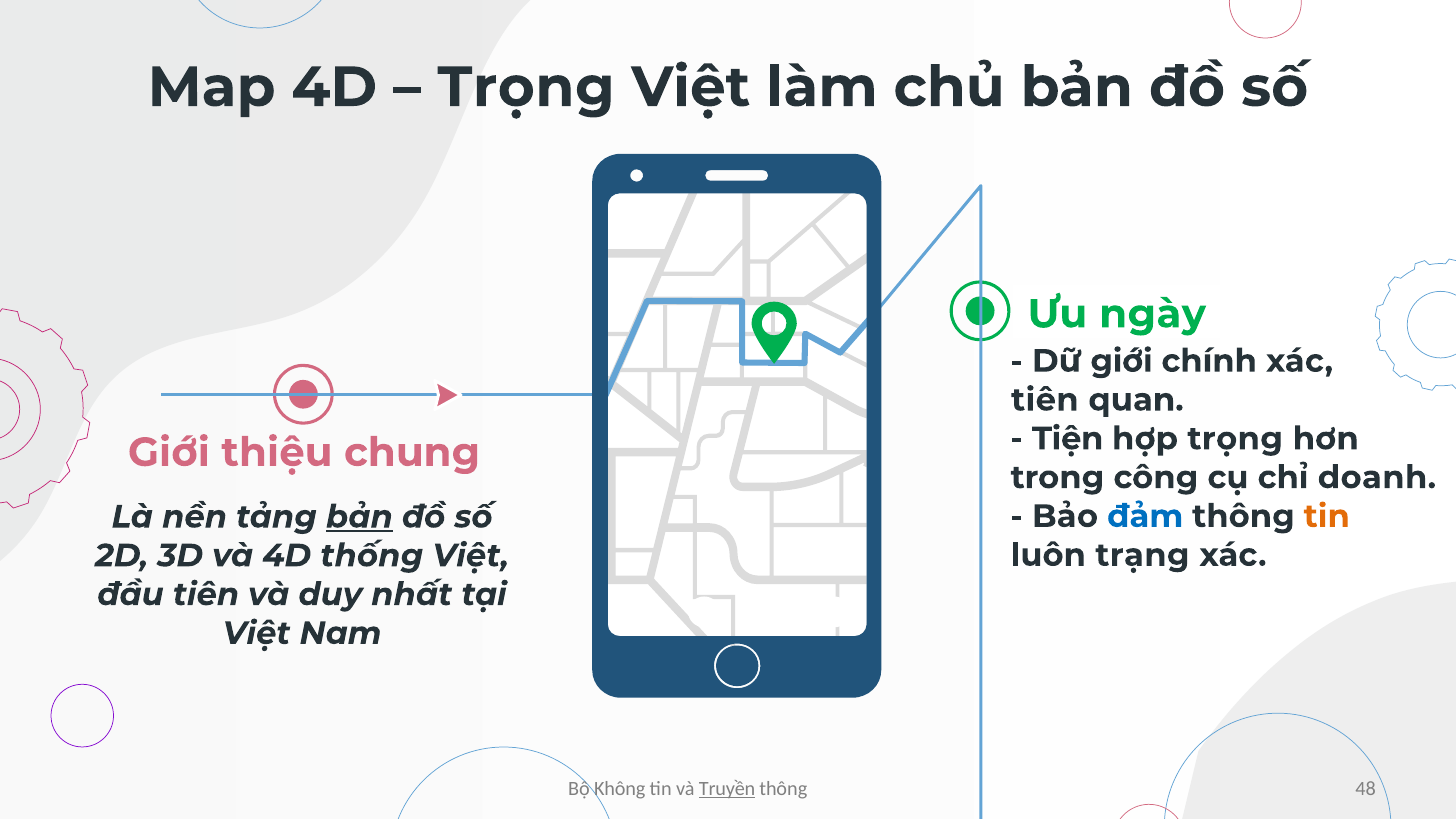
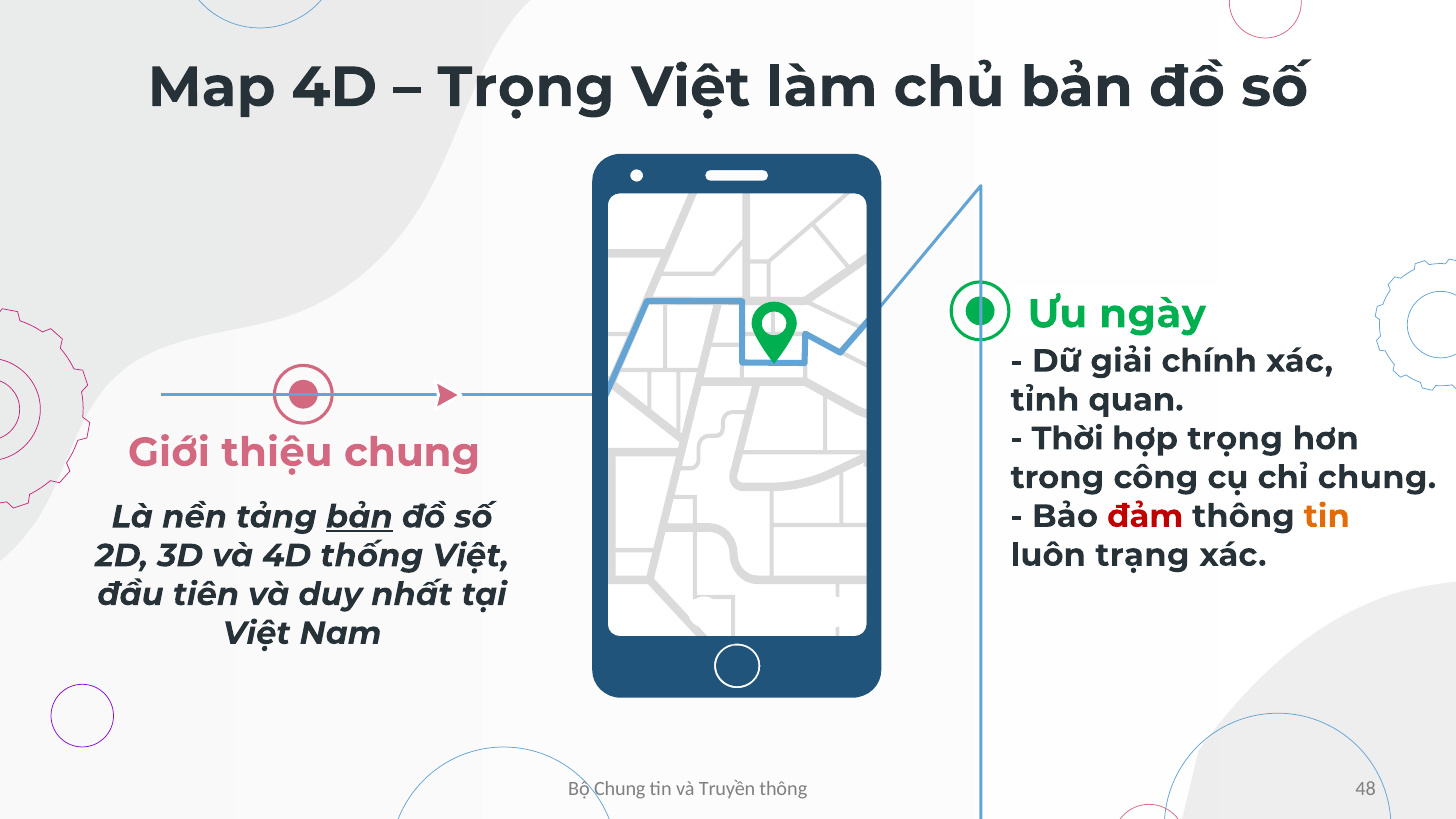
Dữ giới: giới -> giải
tiên at (1045, 400): tiên -> tỉnh
Tiện: Tiện -> Thời
chỉ doanh: doanh -> chung
đảm colour: blue -> red
Bộ Không: Không -> Chung
Truyền underline: present -> none
